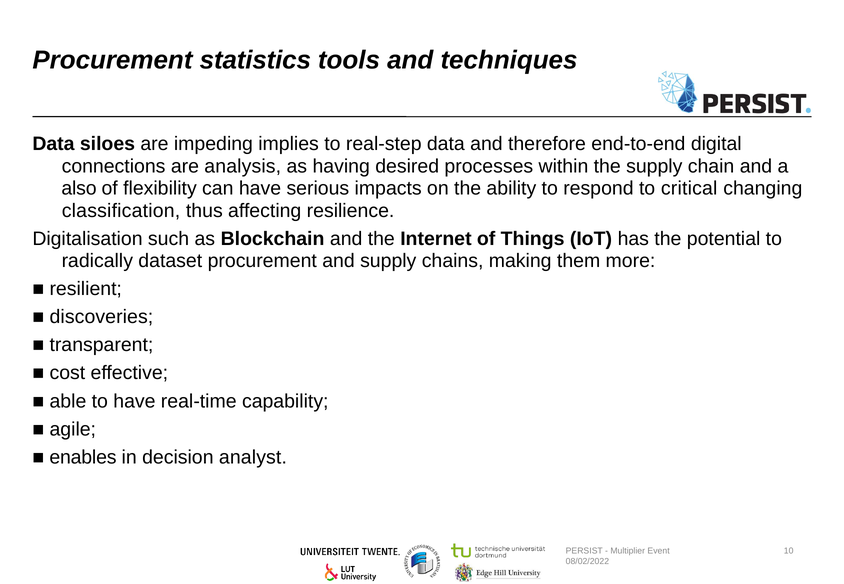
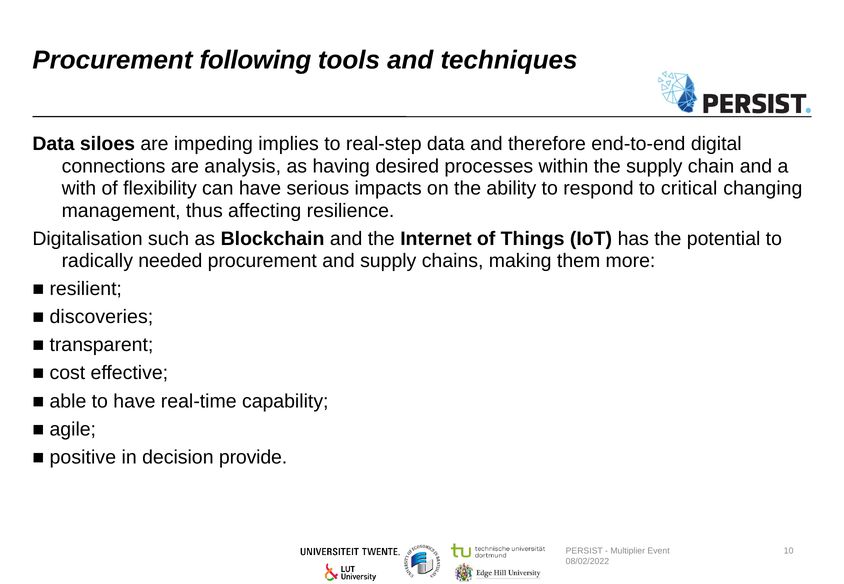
statistics: statistics -> following
also: also -> with
classification: classification -> management
dataset: dataset -> needed
enables: enables -> positive
analyst: analyst -> provide
